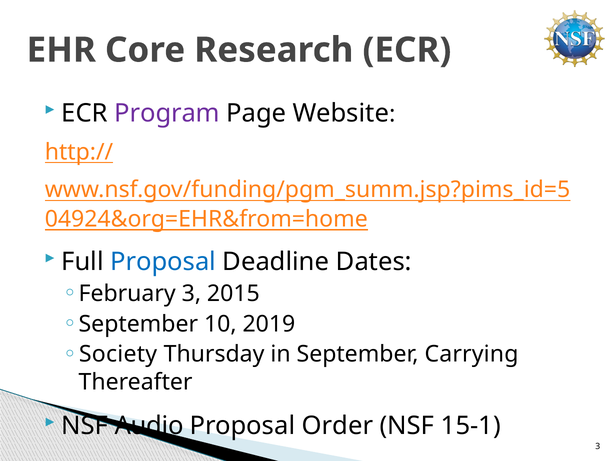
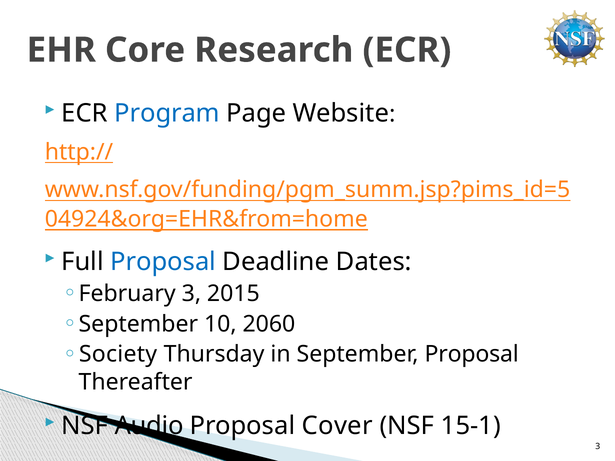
Program colour: purple -> blue
2019: 2019 -> 2060
September Carrying: Carrying -> Proposal
Order: Order -> Cover
